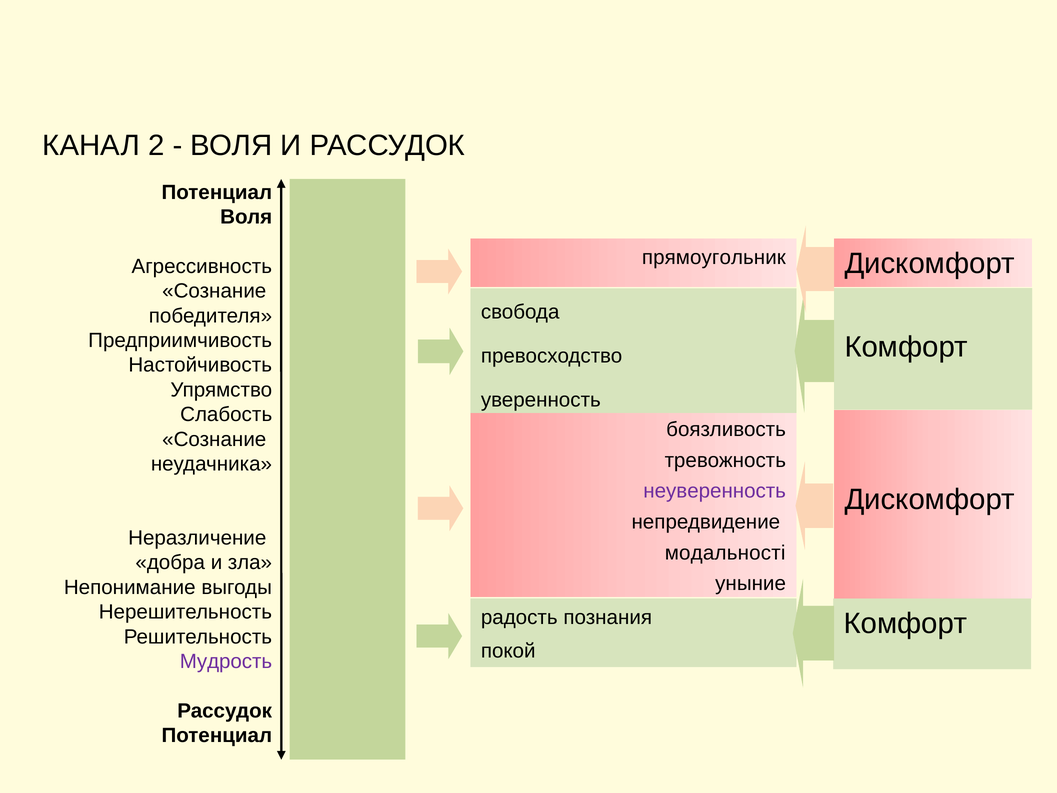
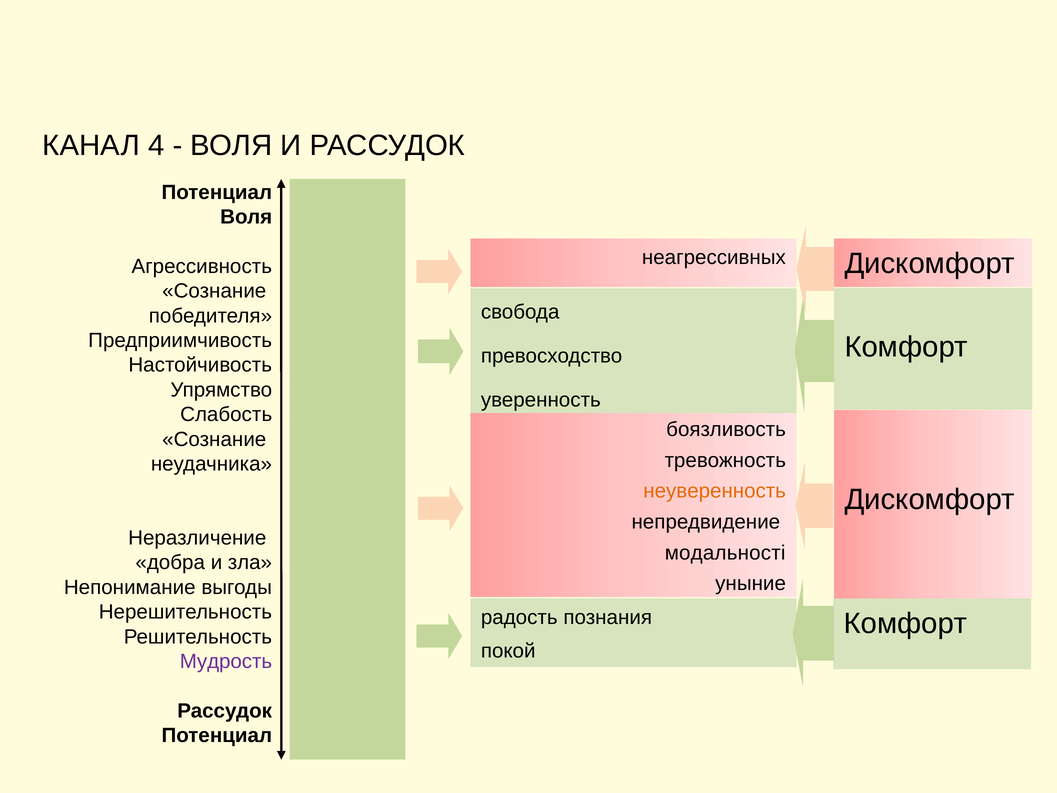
2: 2 -> 4
прямоугольник: прямоугольник -> неагрессивных
неуверенность colour: purple -> orange
